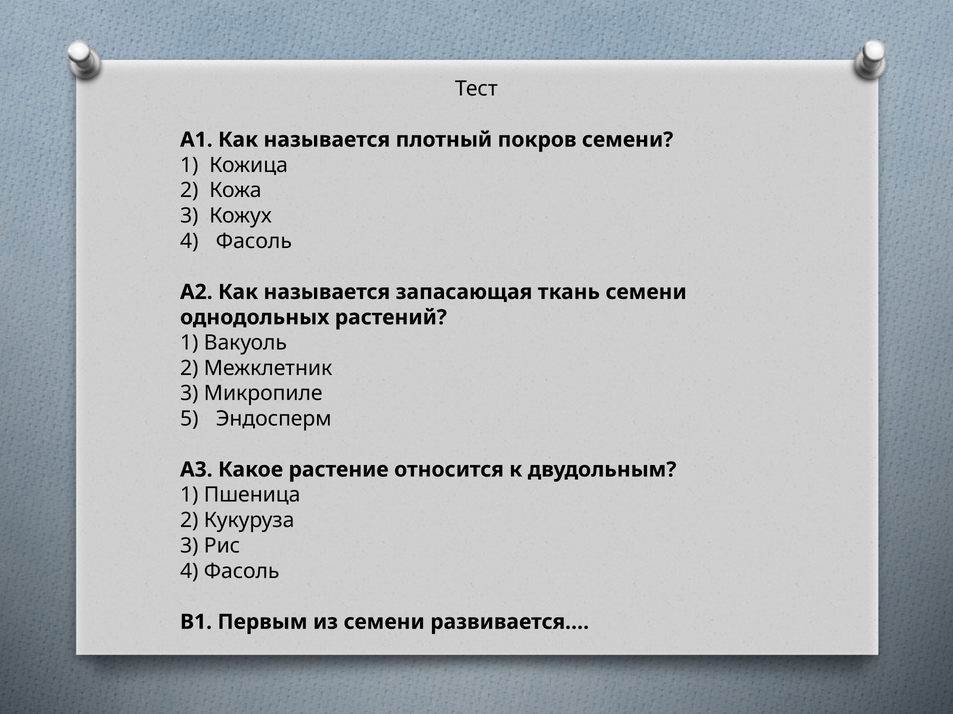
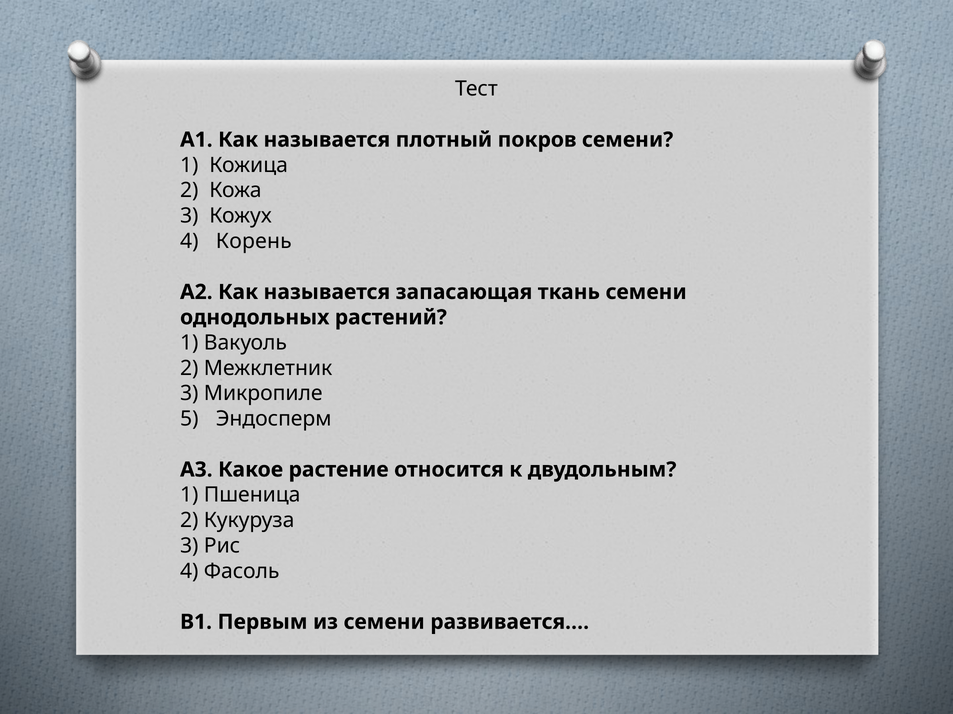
Фасоль at (254, 242): Фасоль -> Корень
